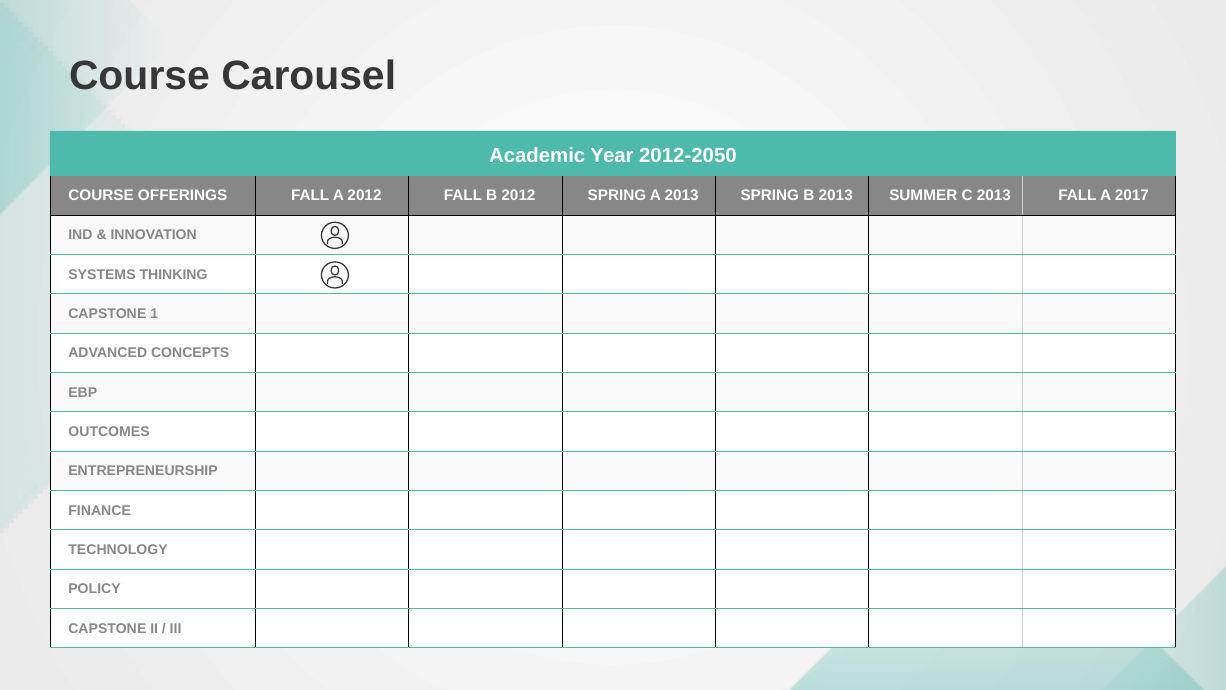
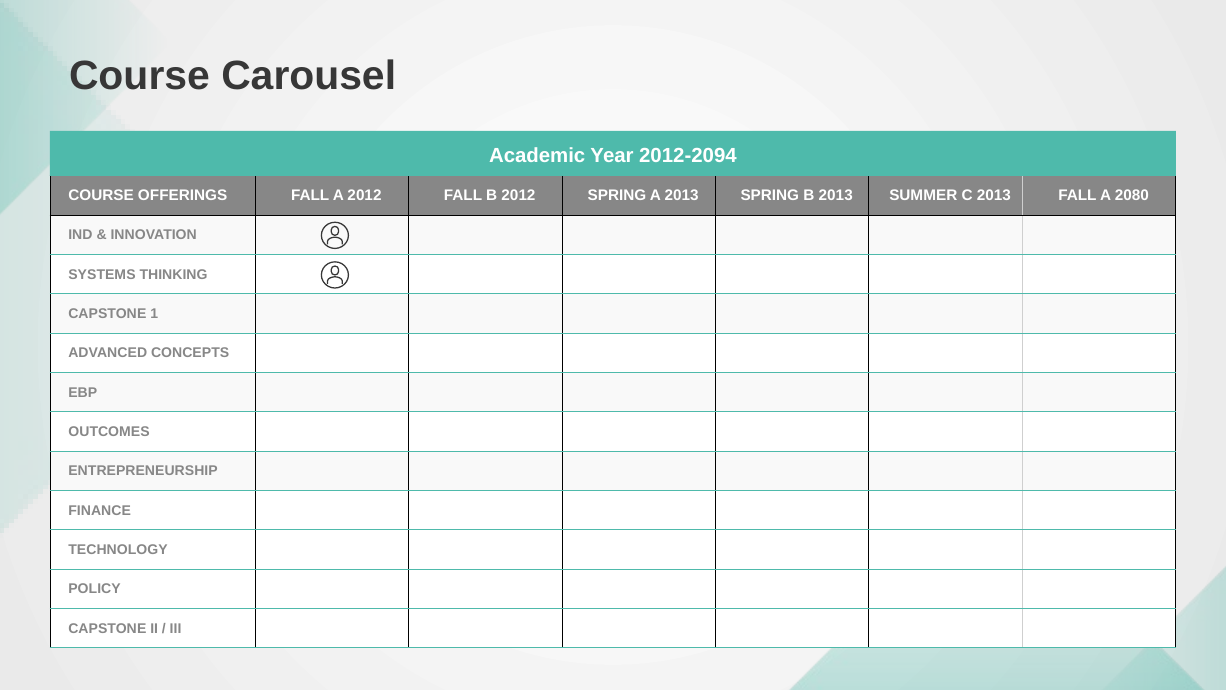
2012-2050: 2012-2050 -> 2012-2094
2017: 2017 -> 2080
